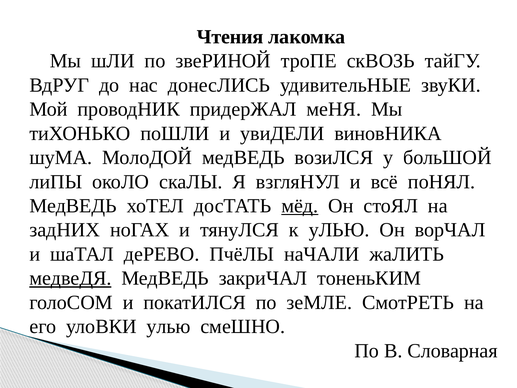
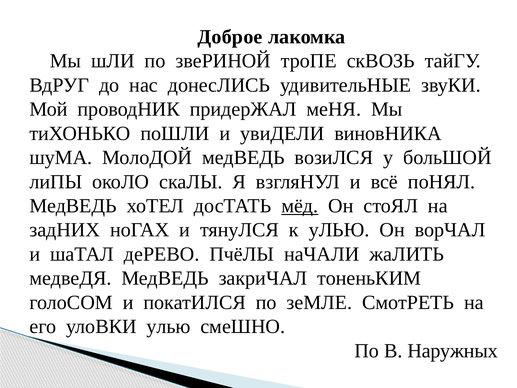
Чтения: Чтения -> Доброе
медвеДЯ underline: present -> none
Словарная: Словарная -> Наружных
